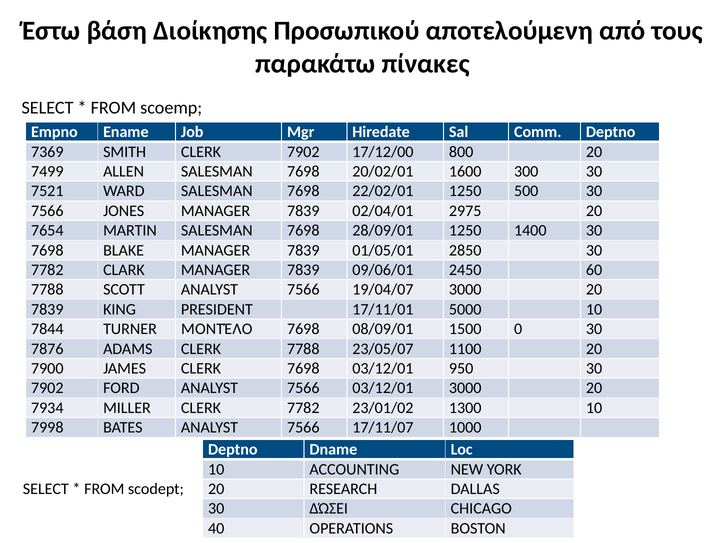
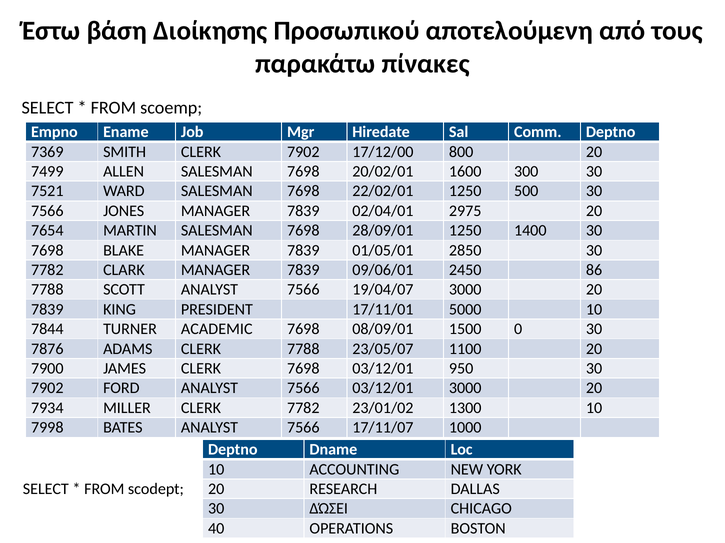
60: 60 -> 86
ΜΟΝΤΈΛΟ: ΜΟΝΤΈΛΟ -> ACADEMIC
